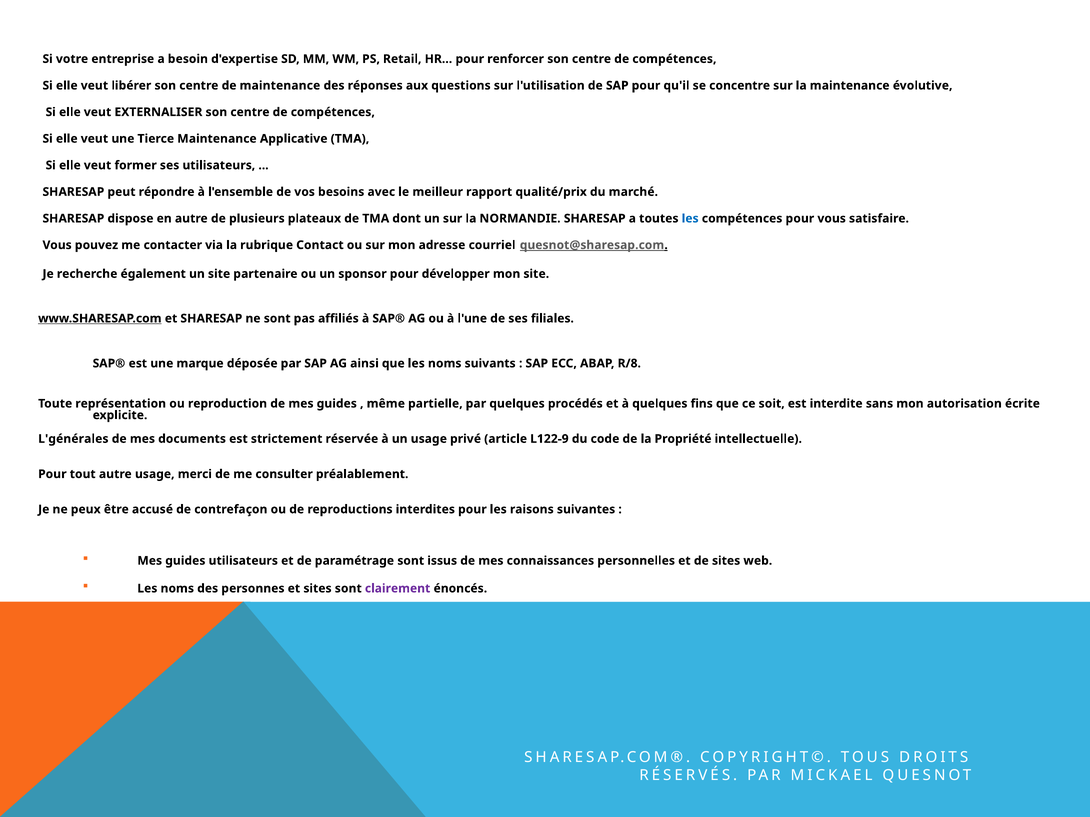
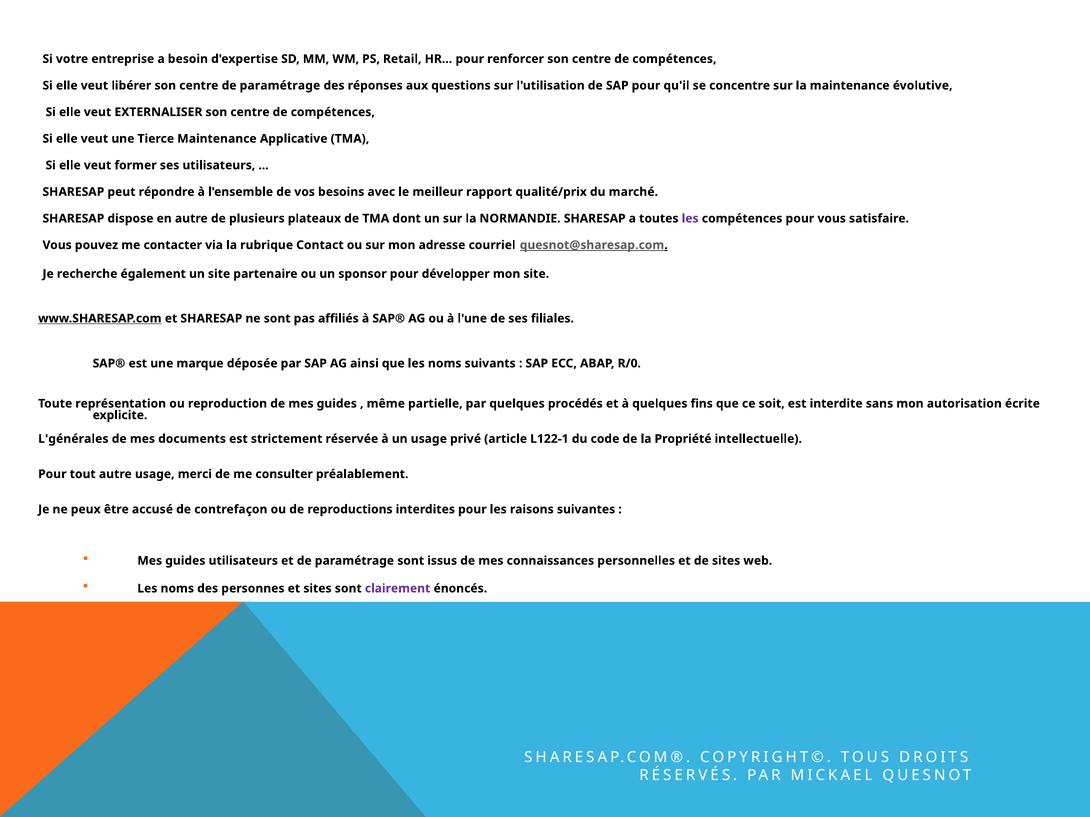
centre de maintenance: maintenance -> paramétrage
les at (690, 219) colour: blue -> purple
R/8: R/8 -> R/0
L122-9: L122-9 -> L122-1
